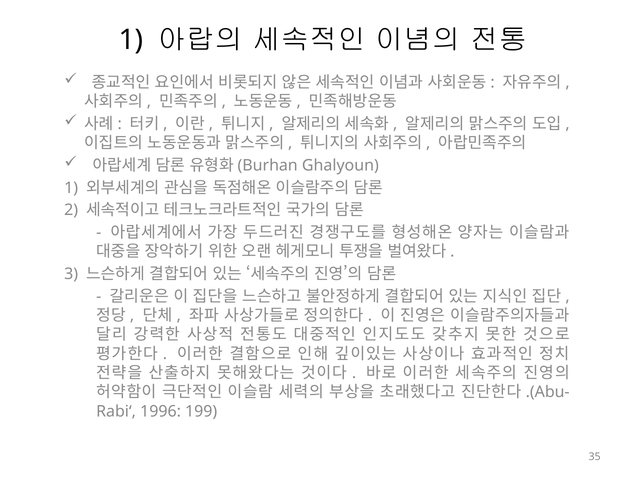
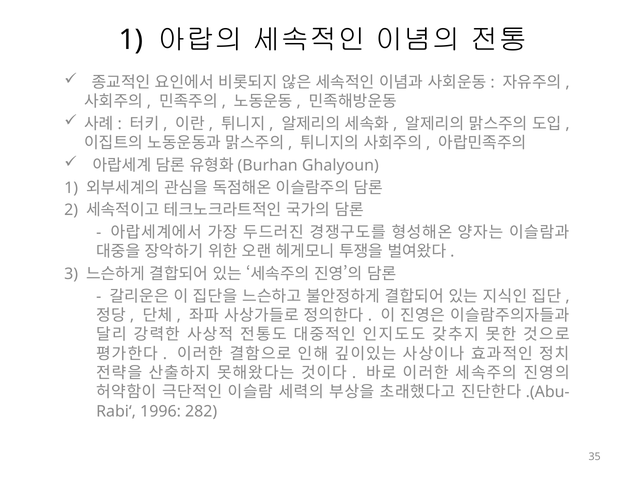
199: 199 -> 282
